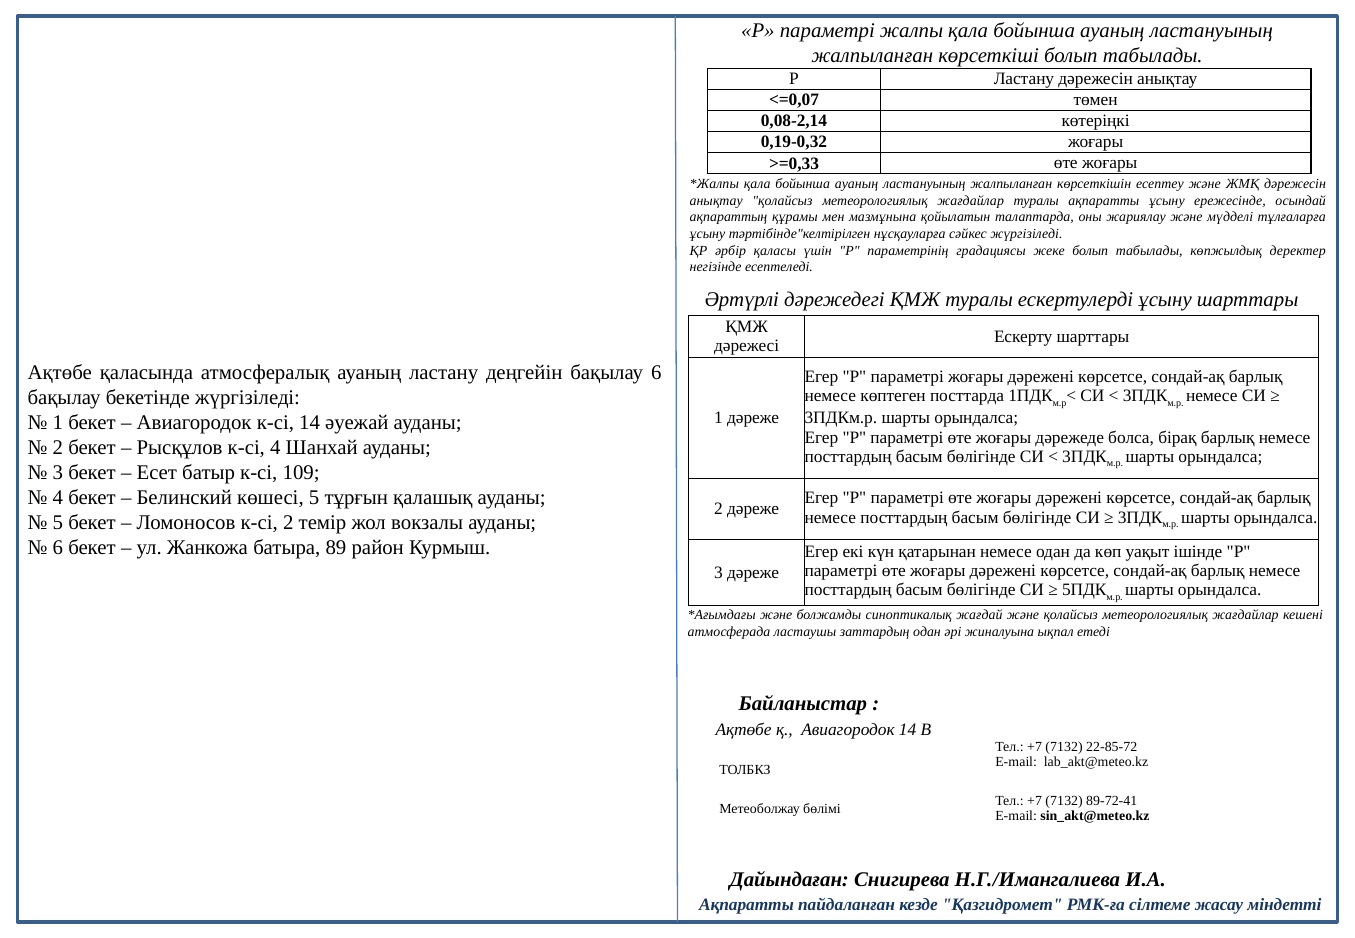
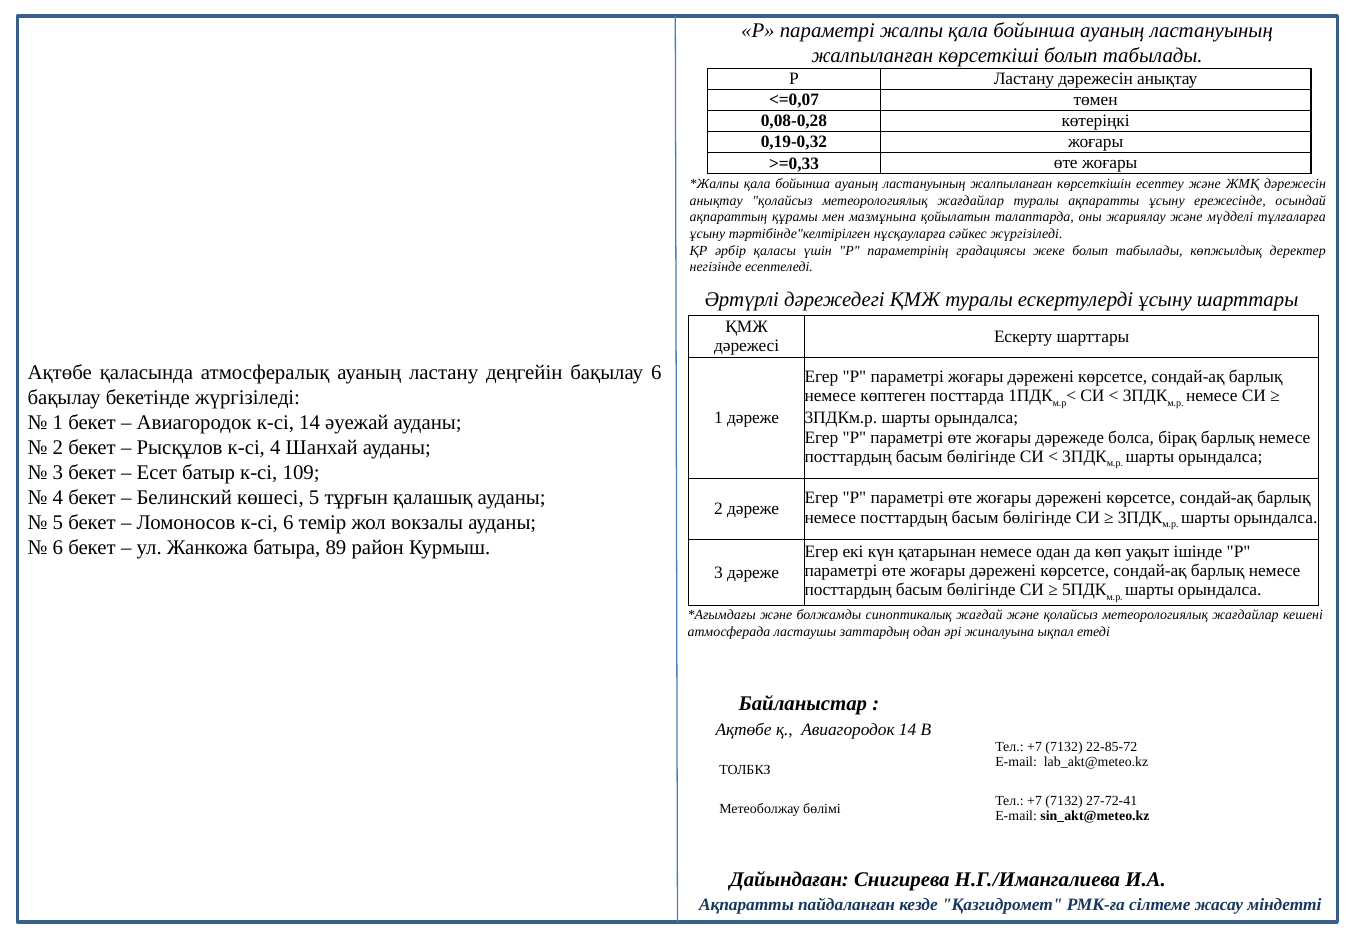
0,08-2,14: 0,08-2,14 -> 0,08-0,28
к-сі 2: 2 -> 6
89-72-41: 89-72-41 -> 27-72-41
